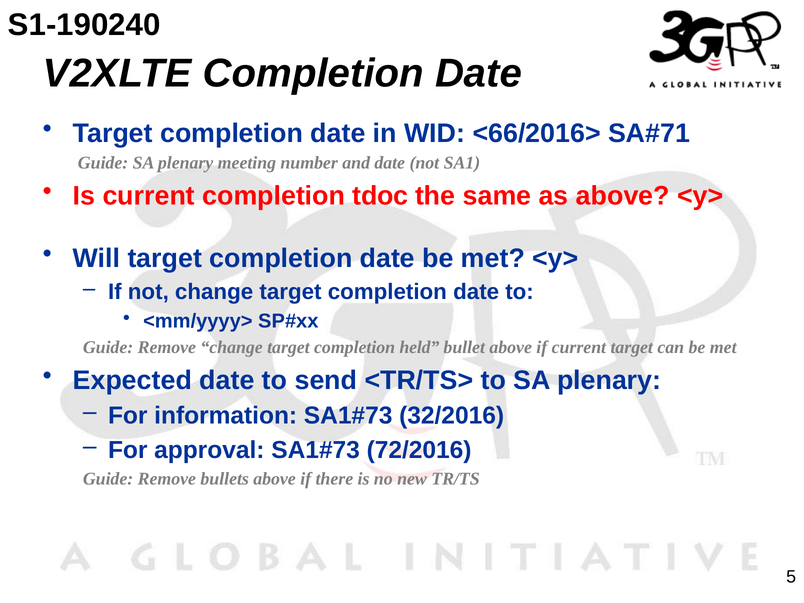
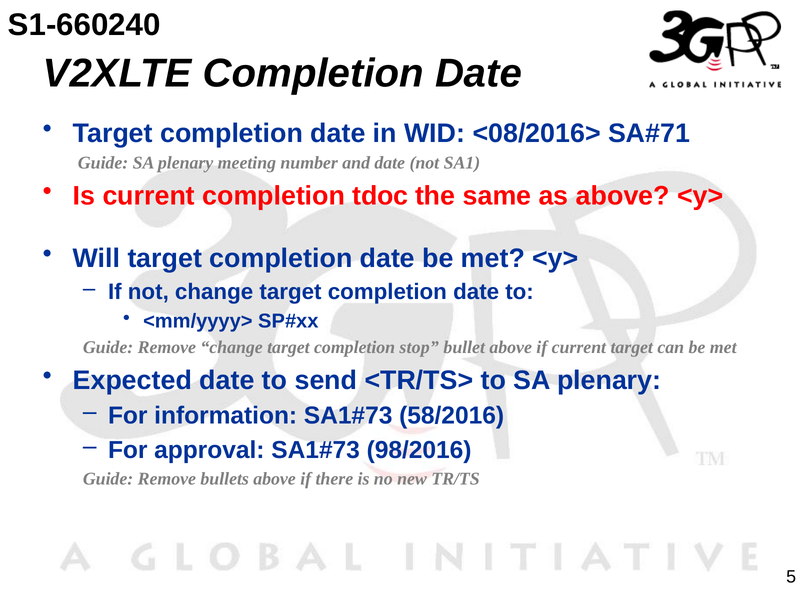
S1-190240: S1-190240 -> S1-660240
<66/2016>: <66/2016> -> <08/2016>
held: held -> stop
32/2016: 32/2016 -> 58/2016
72/2016: 72/2016 -> 98/2016
